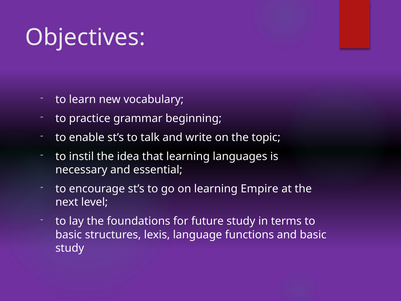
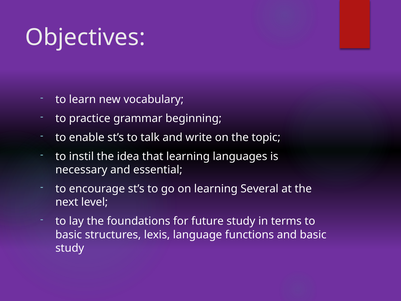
Empire: Empire -> Several
